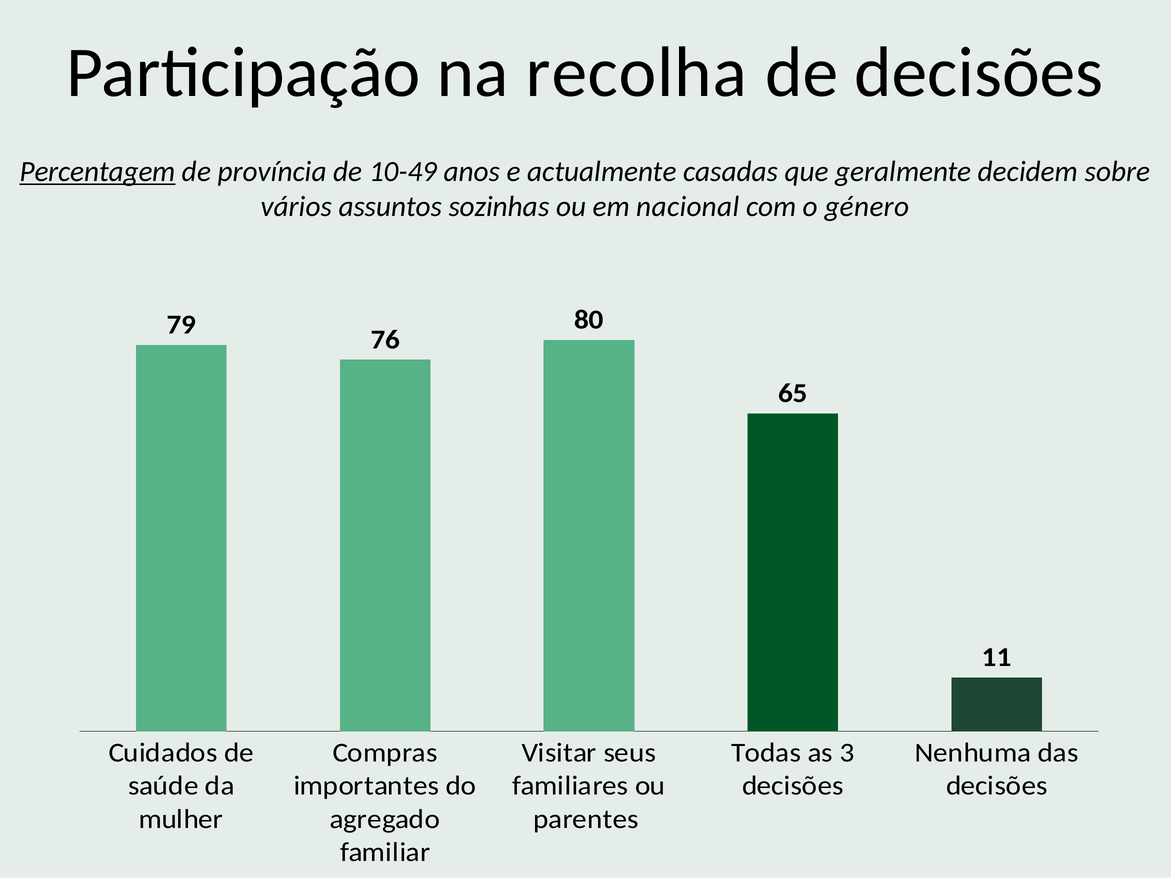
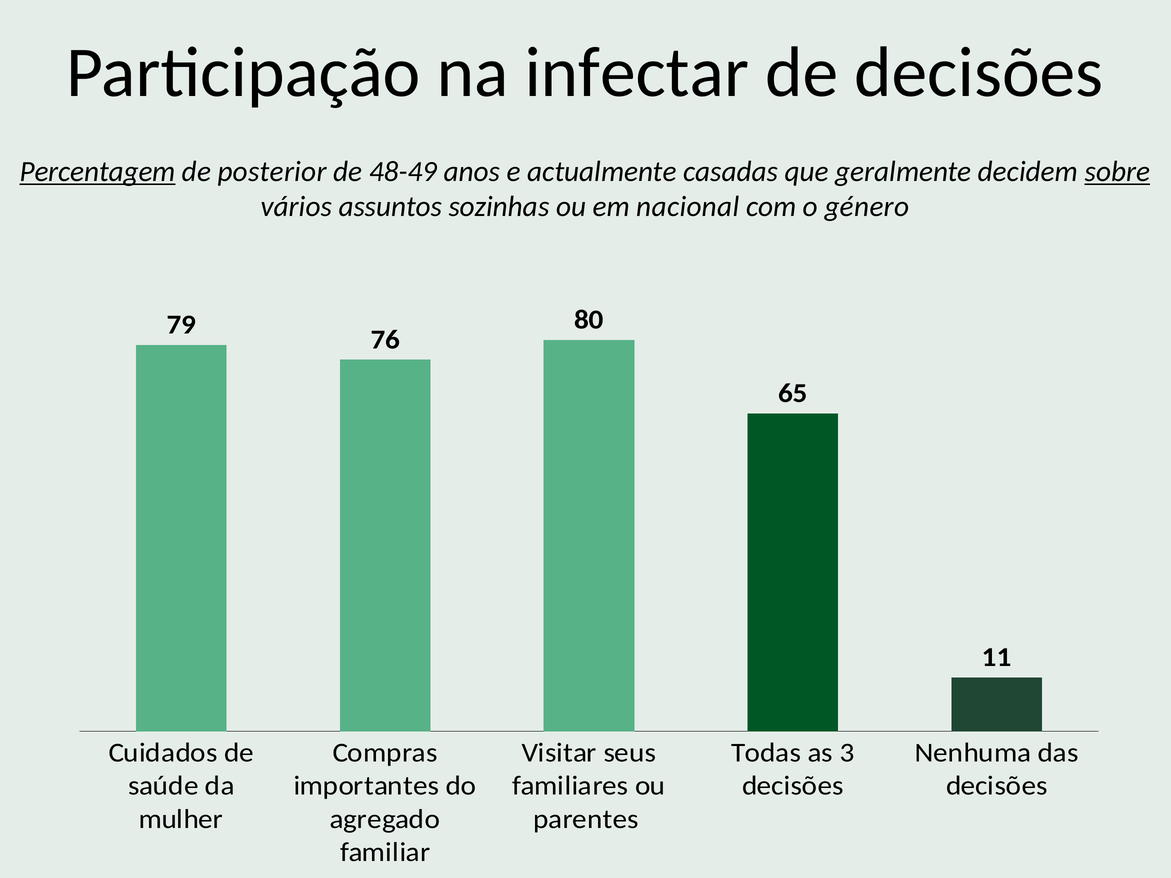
recolha: recolha -> infectar
província: província -> posterior
10-49: 10-49 -> 48-49
sobre underline: none -> present
